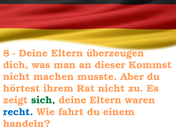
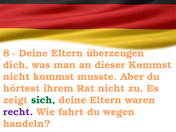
nicht machen: machen -> kommst
recht colour: blue -> purple
einem: einem -> wegen
